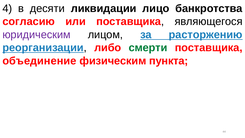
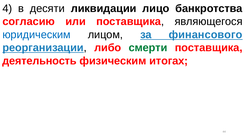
юридическим colour: purple -> blue
расторжению: расторжению -> финансового
объединение: объединение -> деятельность
пункта: пункта -> итогах
